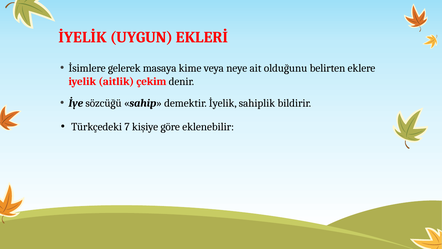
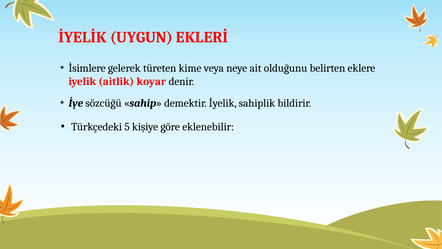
masaya: masaya -> türeten
çekim: çekim -> koyar
7: 7 -> 5
